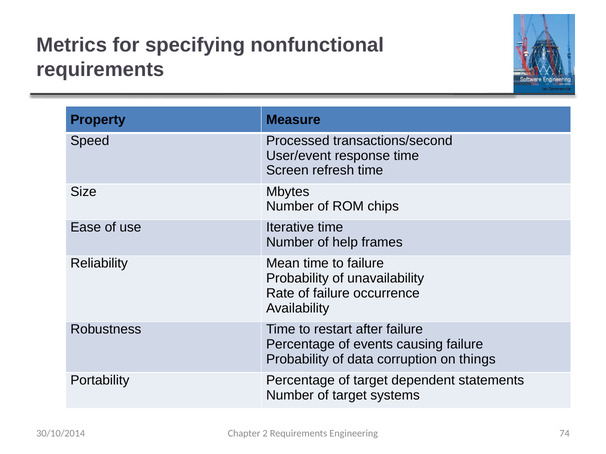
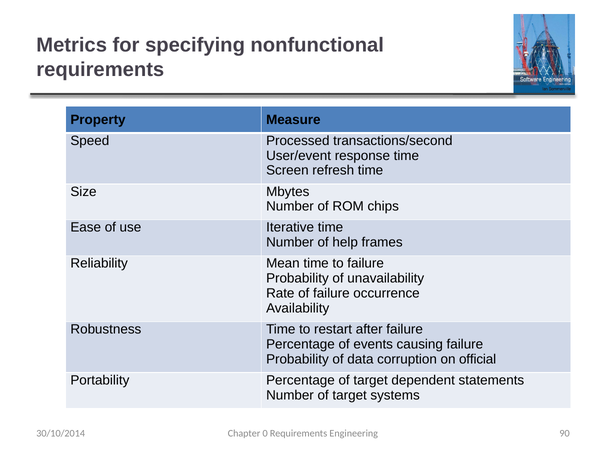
things: things -> official
2: 2 -> 0
74: 74 -> 90
